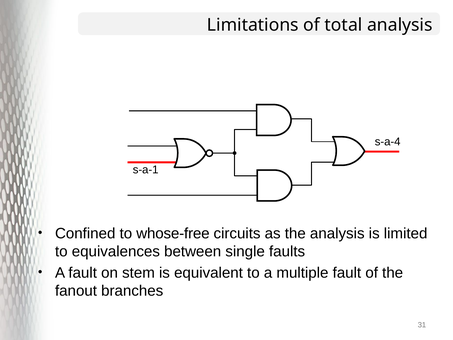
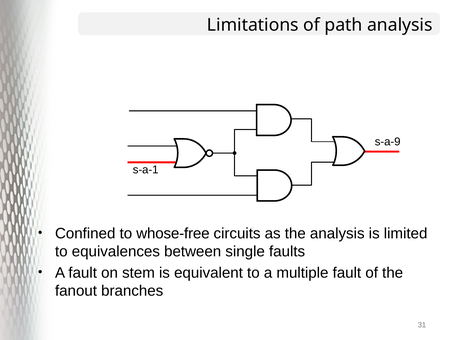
total: total -> path
s-a-4: s-a-4 -> s-a-9
